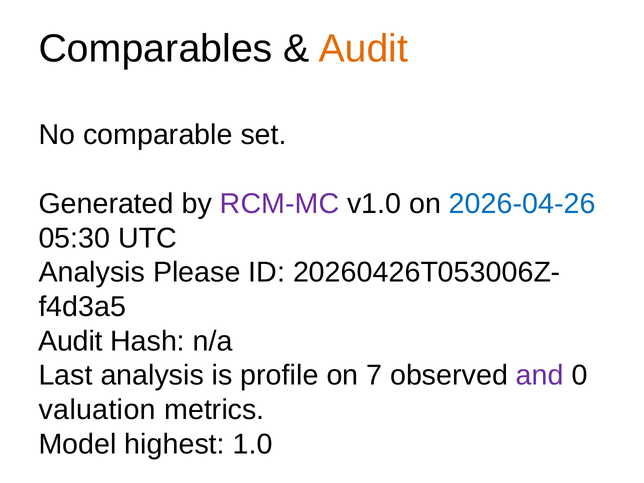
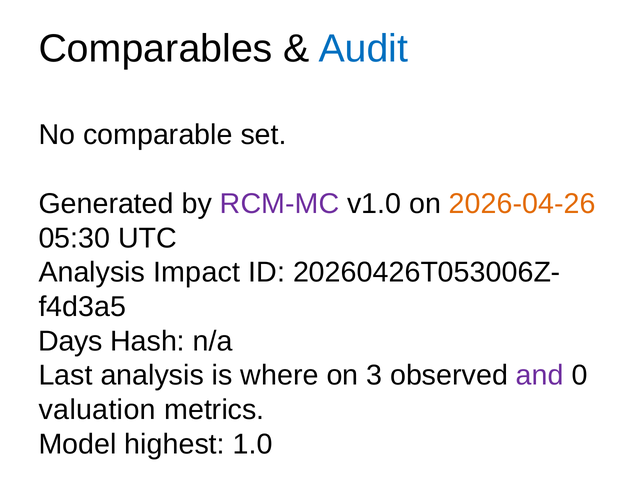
Audit at (363, 49) colour: orange -> blue
2026-04-26 colour: blue -> orange
Please: Please -> Impact
Audit at (70, 341): Audit -> Days
profile: profile -> where
7: 7 -> 3
